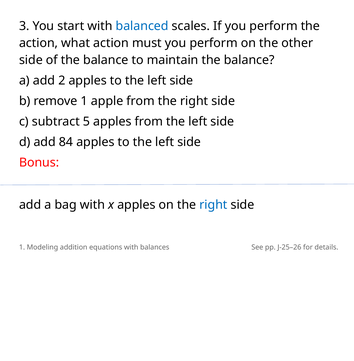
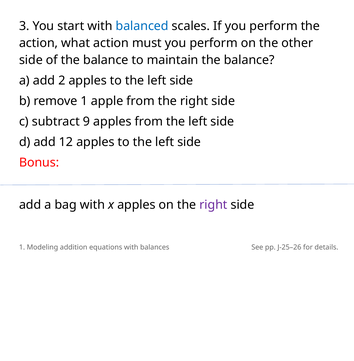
5: 5 -> 9
84: 84 -> 12
right at (213, 205) colour: blue -> purple
